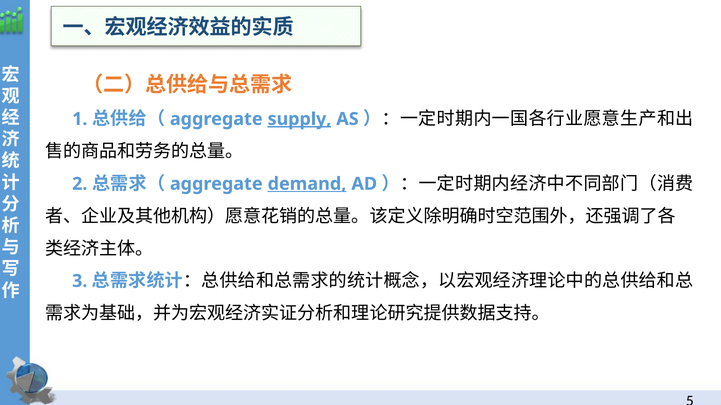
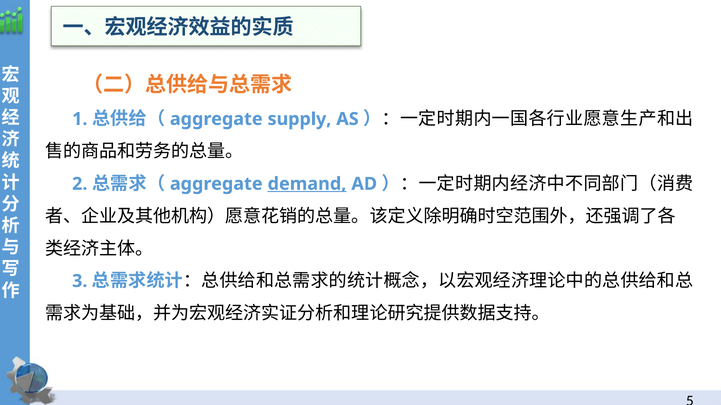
supply underline: present -> none
